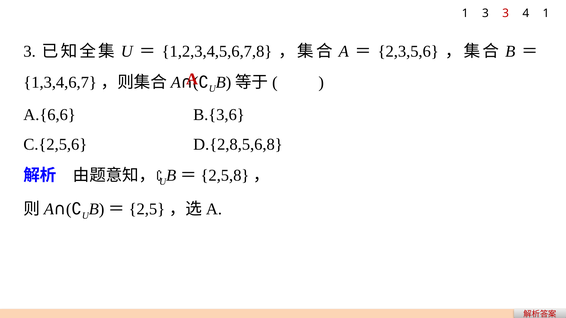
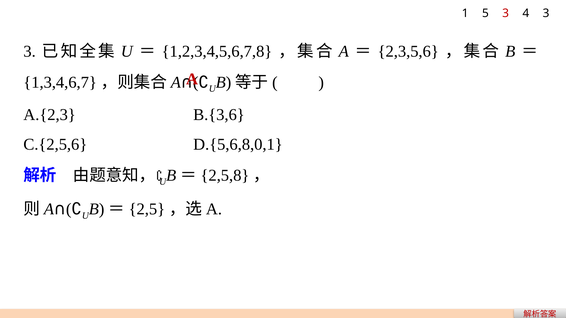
3 at (485, 13): 3 -> 5
4 1: 1 -> 3
A.{6,6: A.{6,6 -> A.{2,3
D.{2,8,5,6,8: D.{2,8,5,6,8 -> D.{5,6,8,0,1
